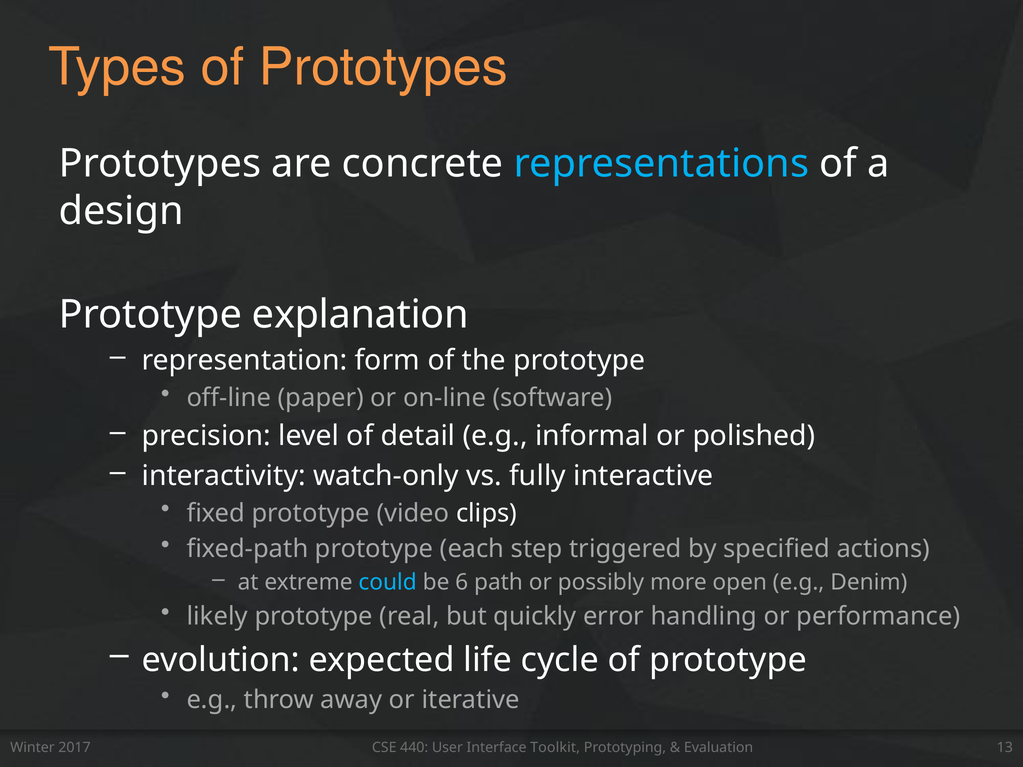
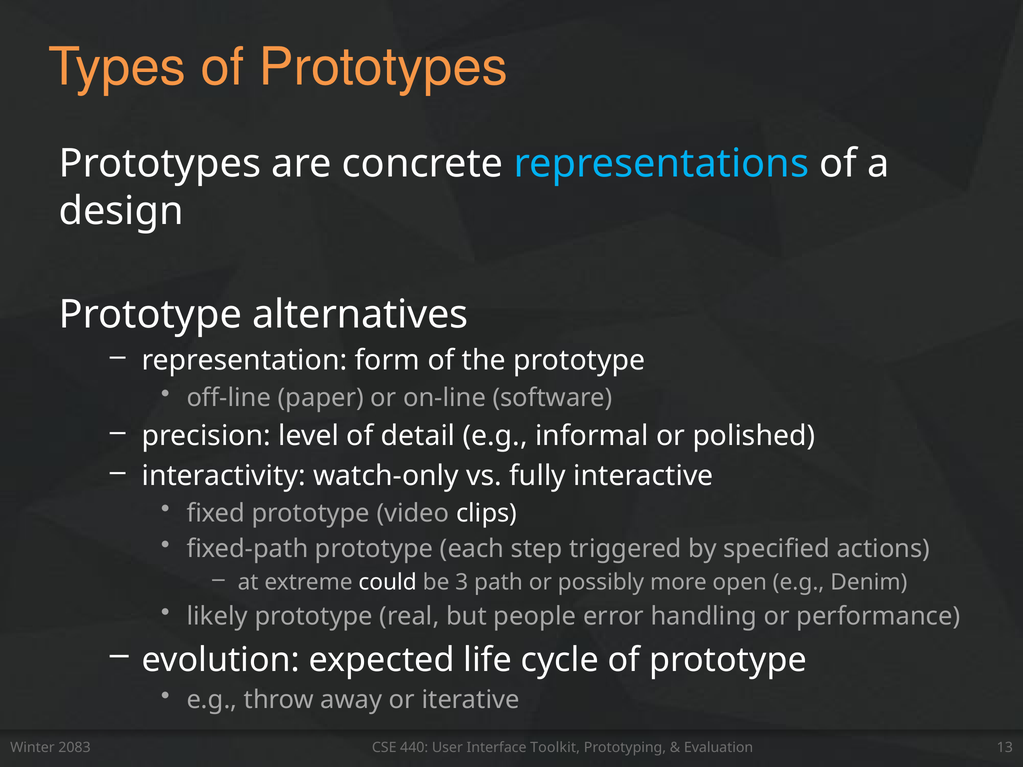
explanation: explanation -> alternatives
could colour: light blue -> white
6: 6 -> 3
quickly: quickly -> people
2017: 2017 -> 2083
